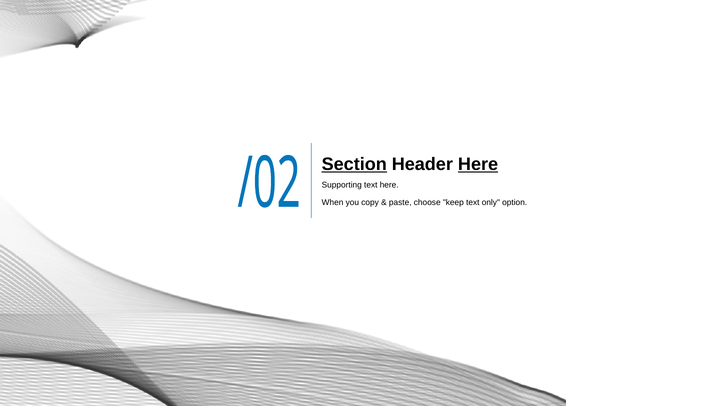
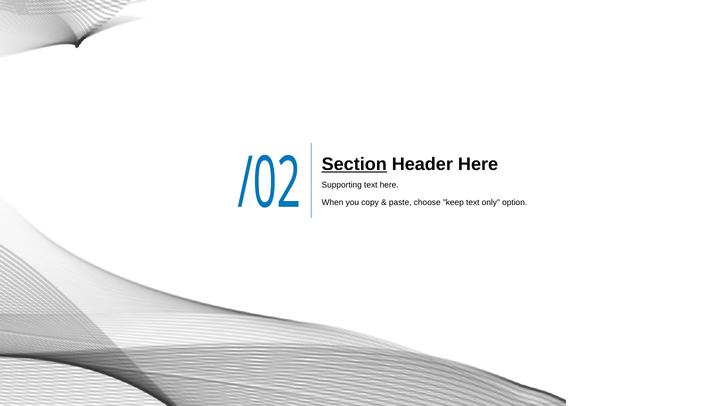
Here at (478, 164) underline: present -> none
